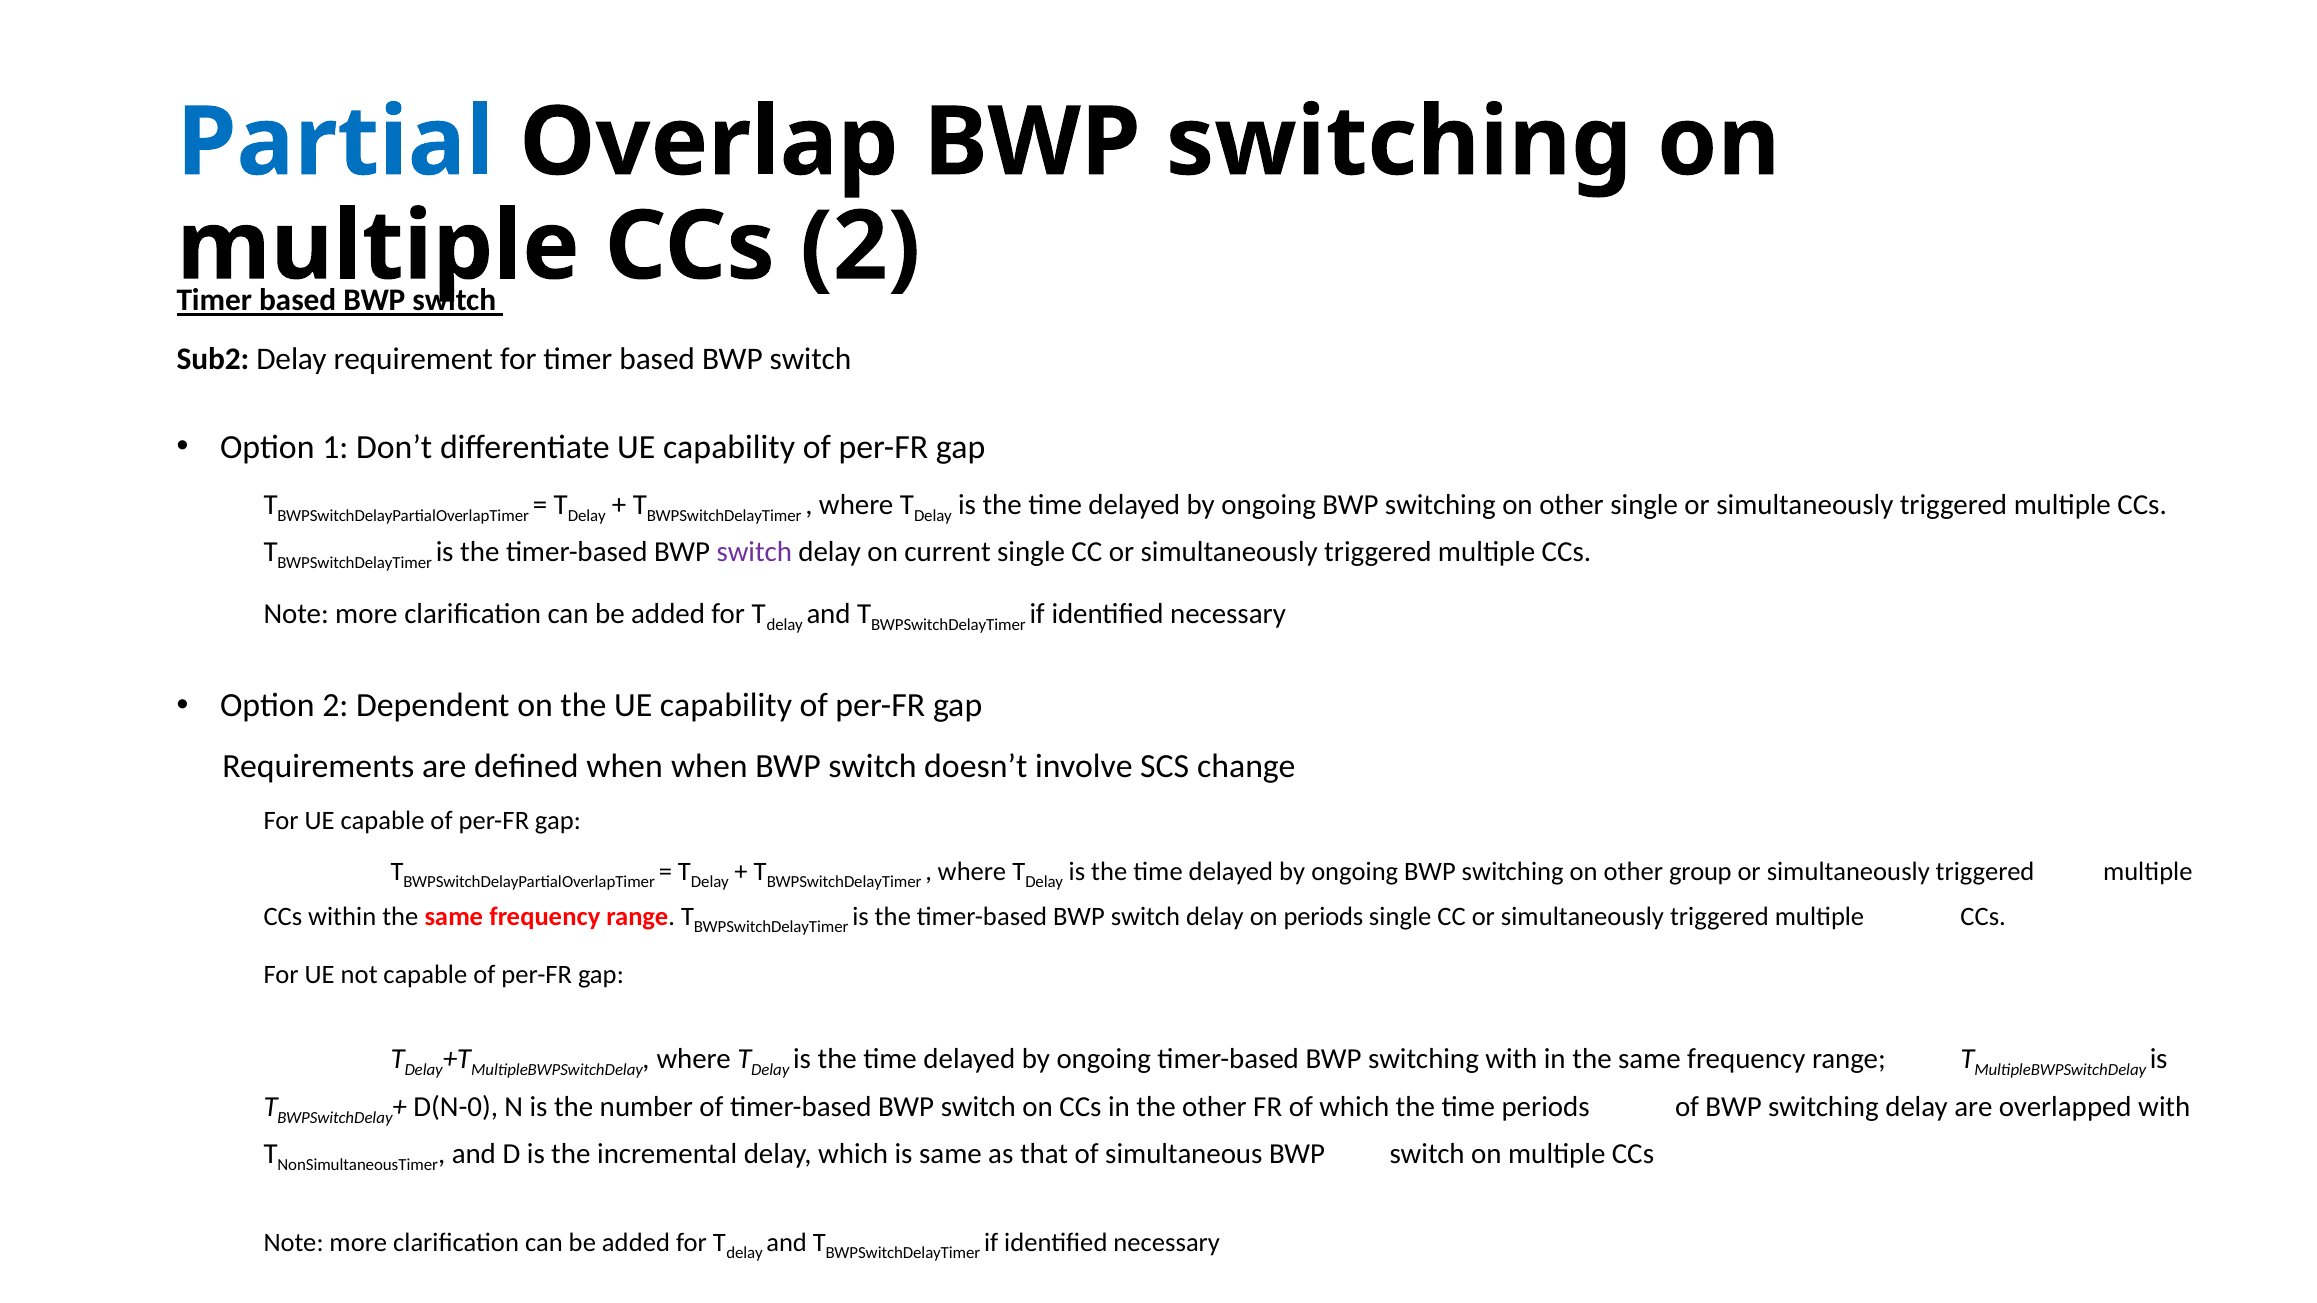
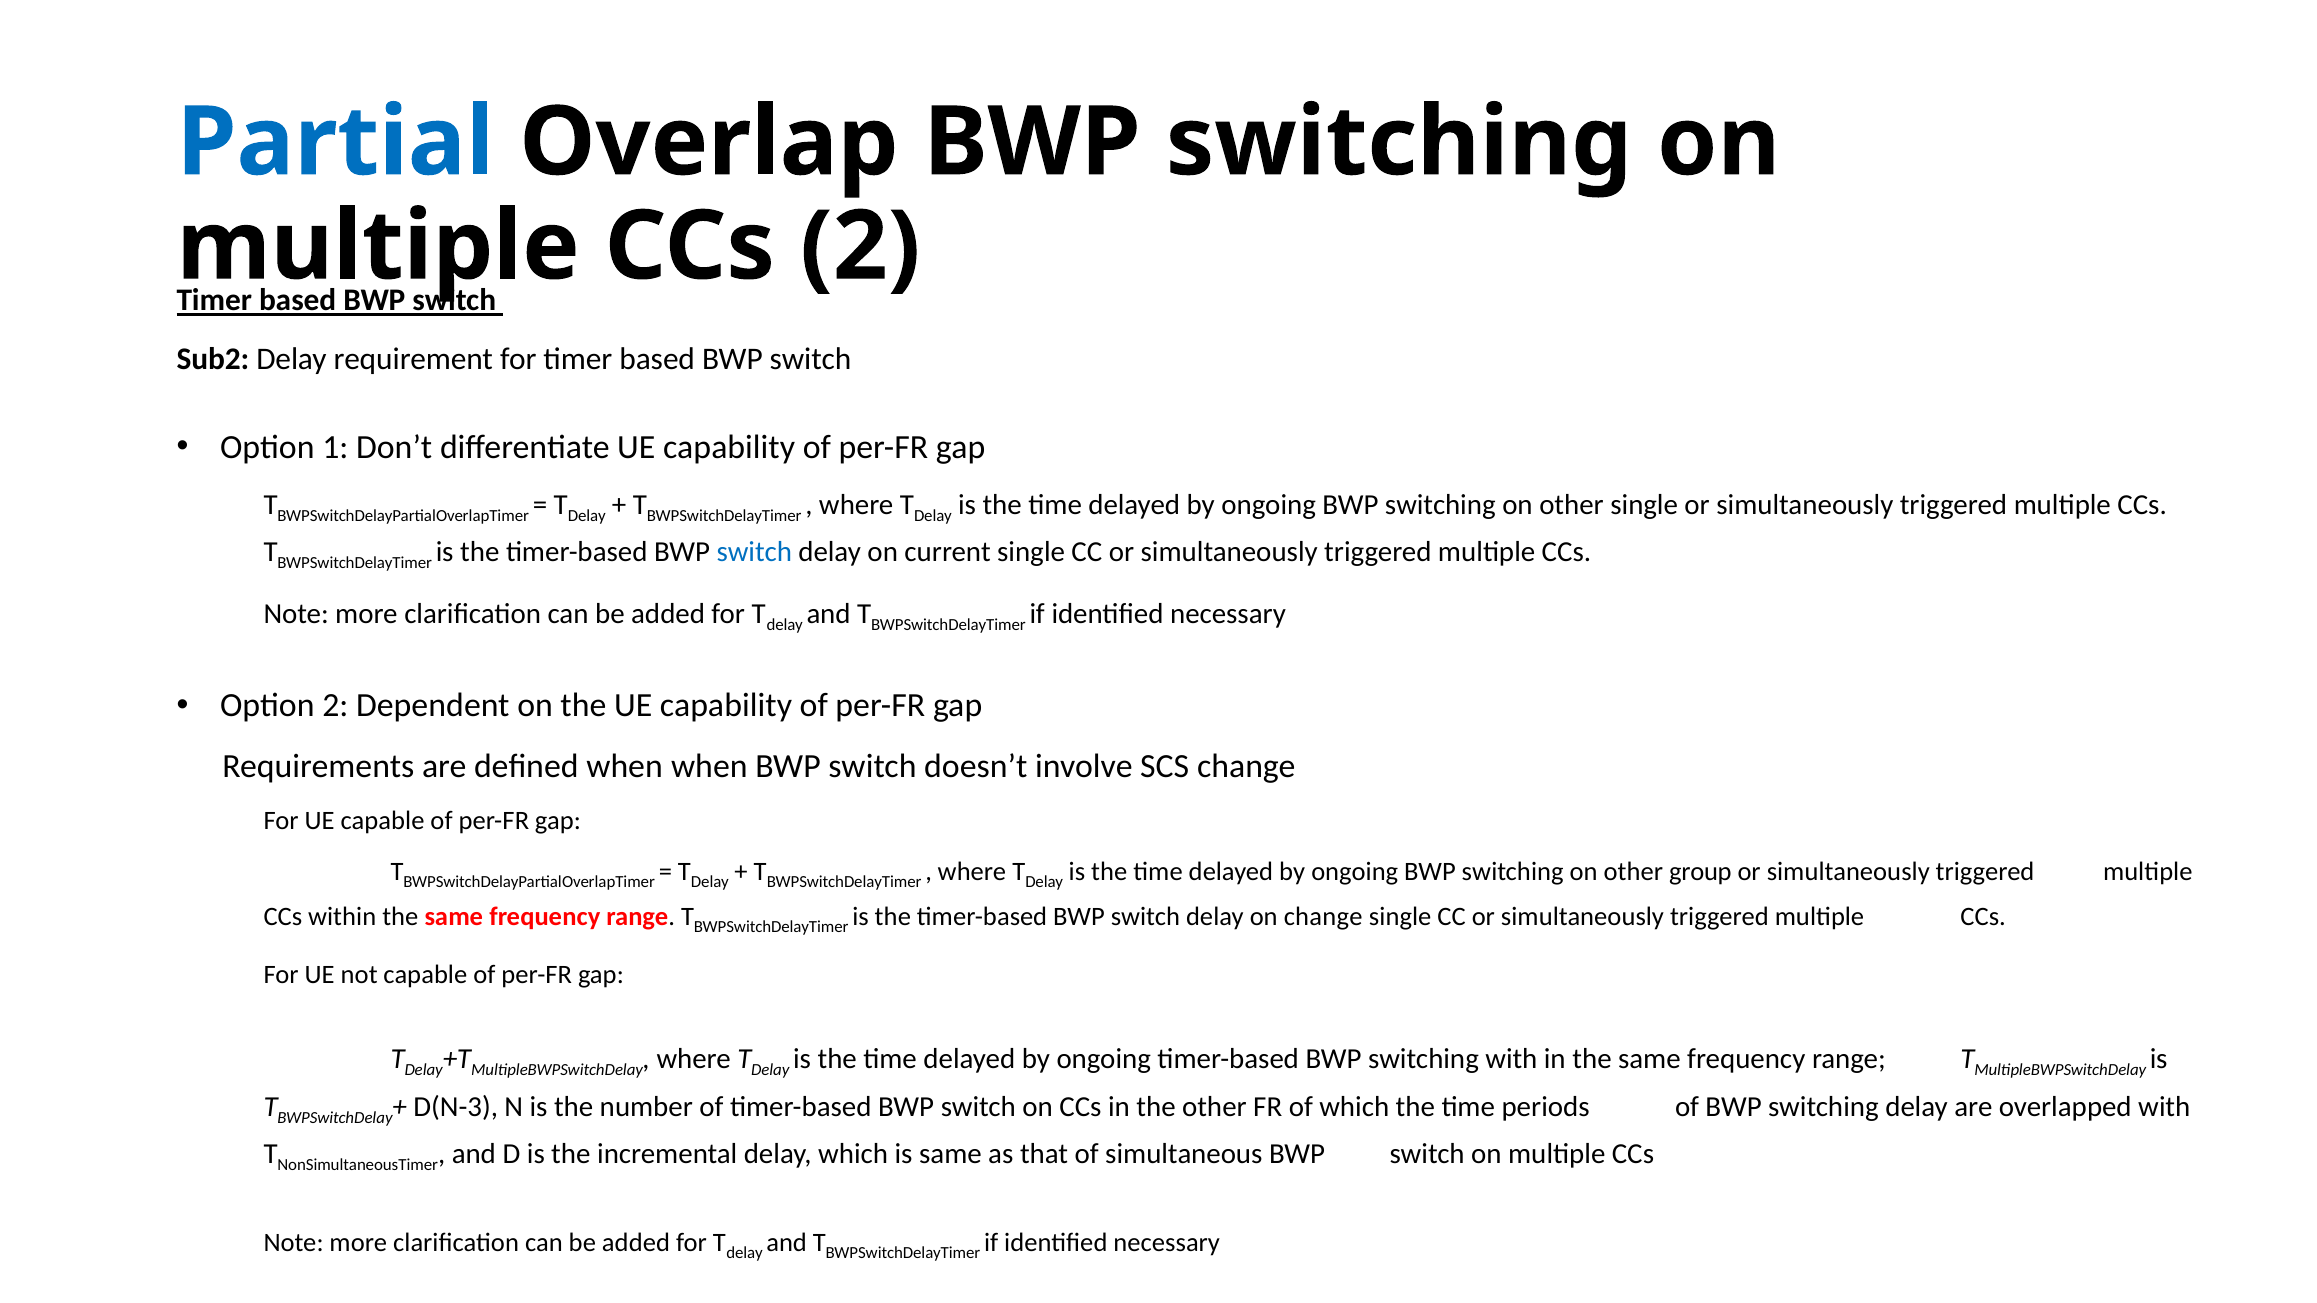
switch at (754, 552) colour: purple -> blue
on periods: periods -> change
D(N-0: D(N-0 -> D(N-3
